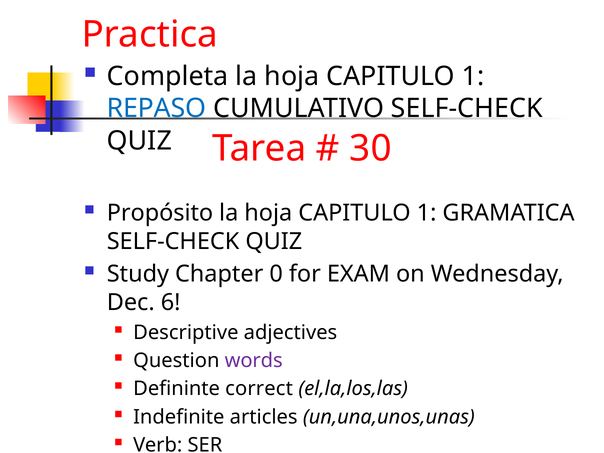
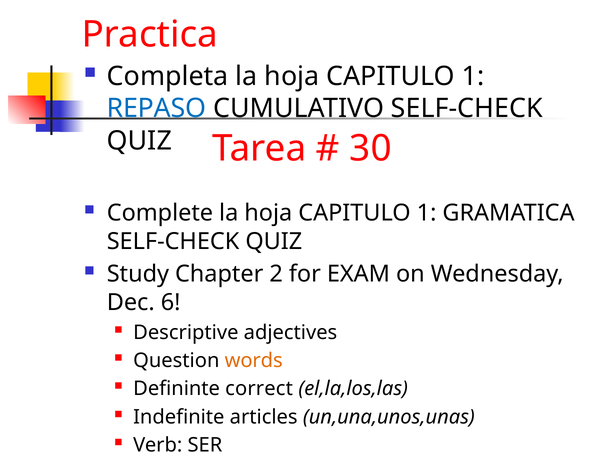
Propósito: Propósito -> Complete
0: 0 -> 2
words colour: purple -> orange
